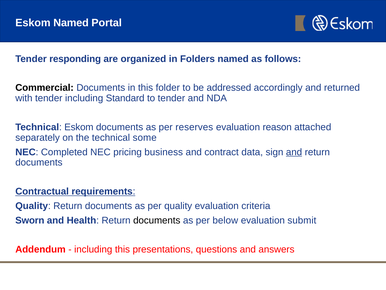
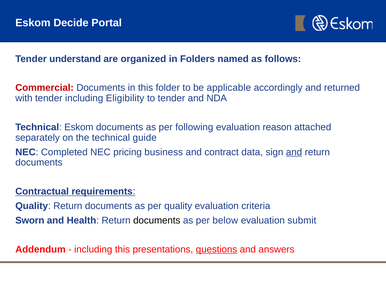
Eskom Named: Named -> Decide
responding: responding -> understand
Commercial colour: black -> red
addressed: addressed -> applicable
Standard: Standard -> Eligibility
reserves: reserves -> following
some: some -> guide
questions underline: none -> present
